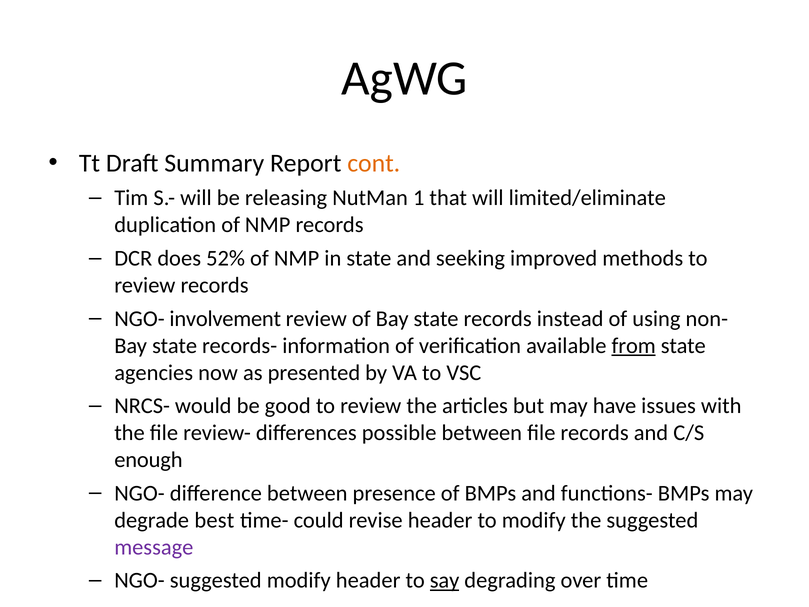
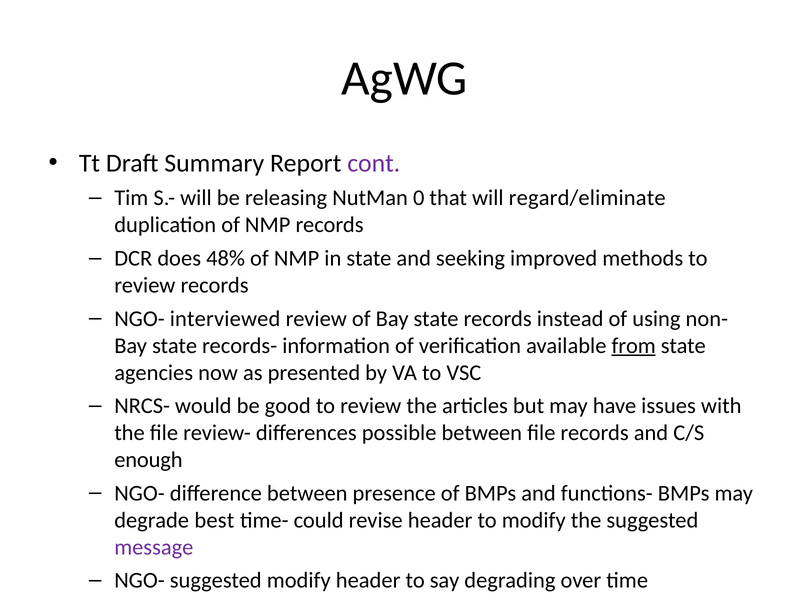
cont colour: orange -> purple
1: 1 -> 0
limited/eliminate: limited/eliminate -> regard/eliminate
52%: 52% -> 48%
involvement: involvement -> interviewed
say underline: present -> none
